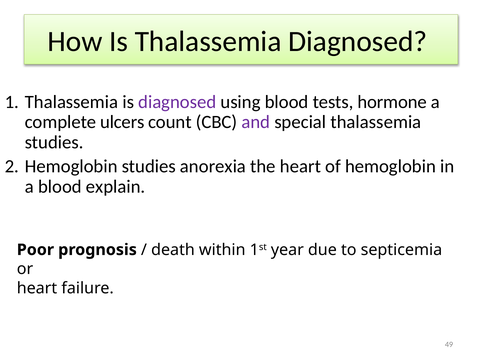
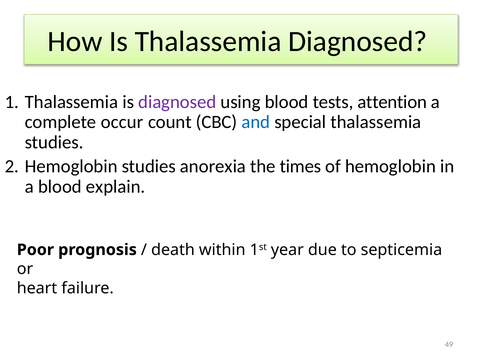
hormone: hormone -> attention
ulcers: ulcers -> occur
and colour: purple -> blue
the heart: heart -> times
